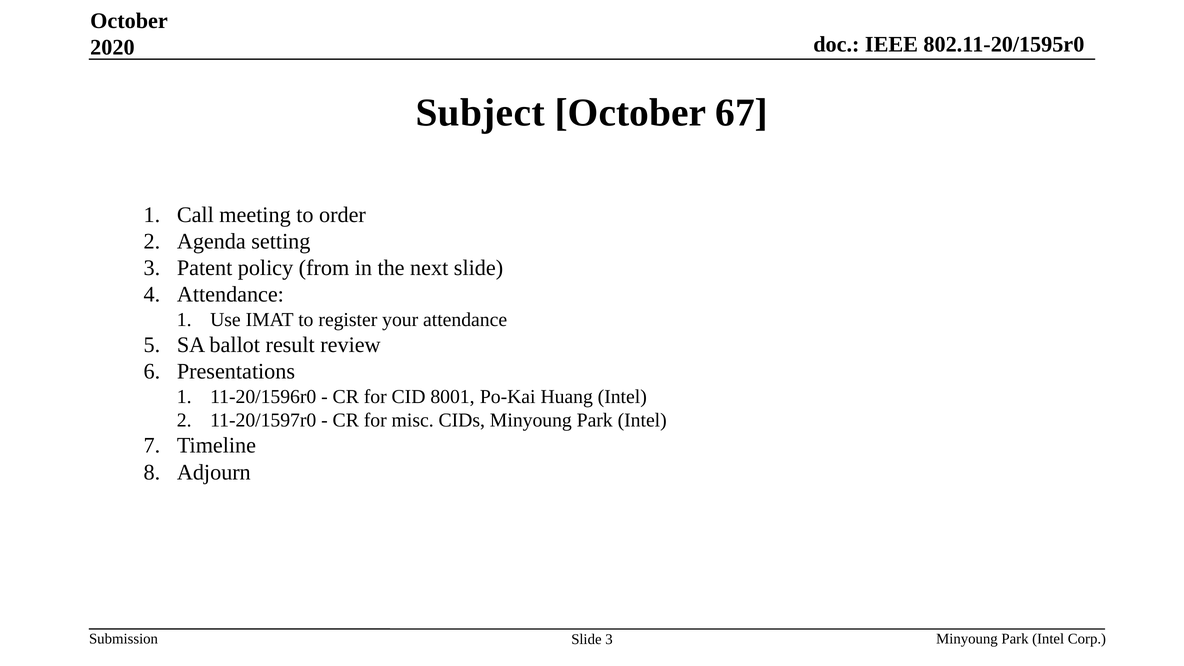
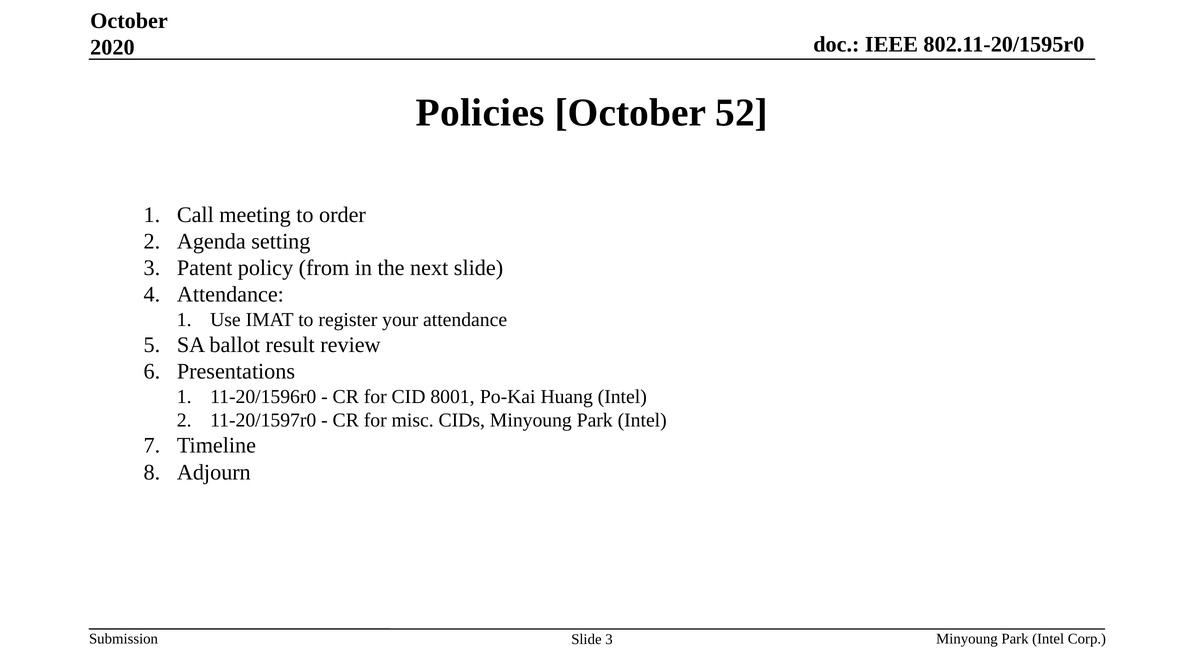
Subject: Subject -> Policies
67: 67 -> 52
